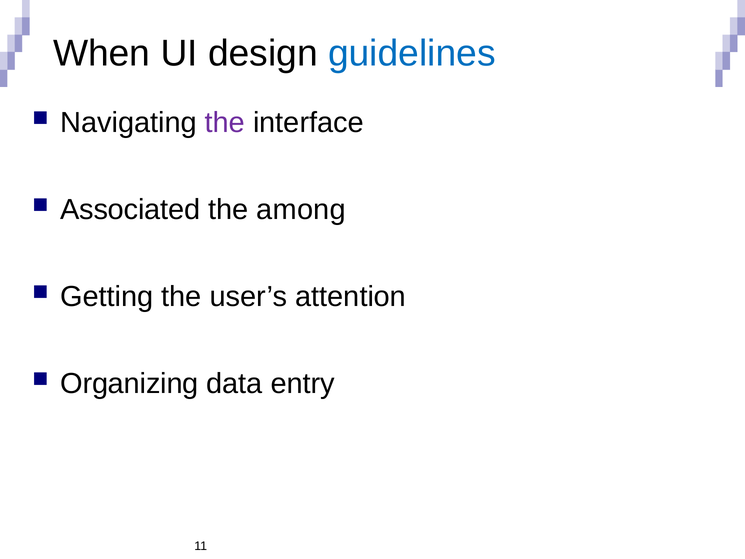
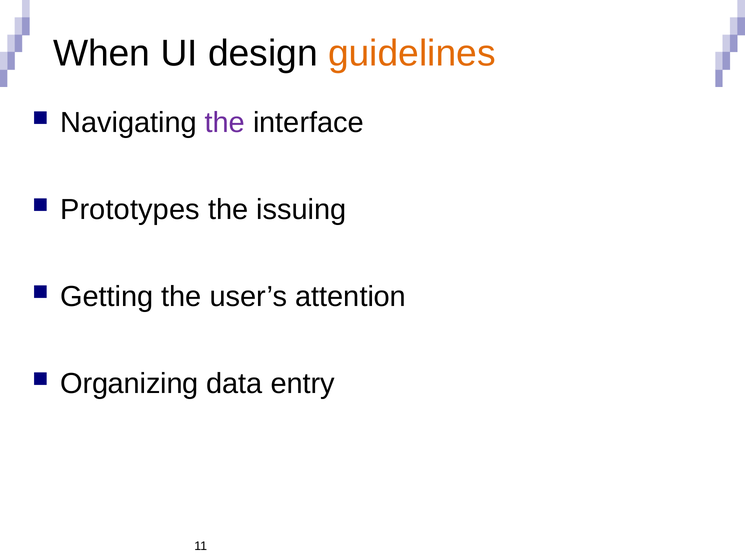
guidelines colour: blue -> orange
Associated: Associated -> Prototypes
among: among -> issuing
